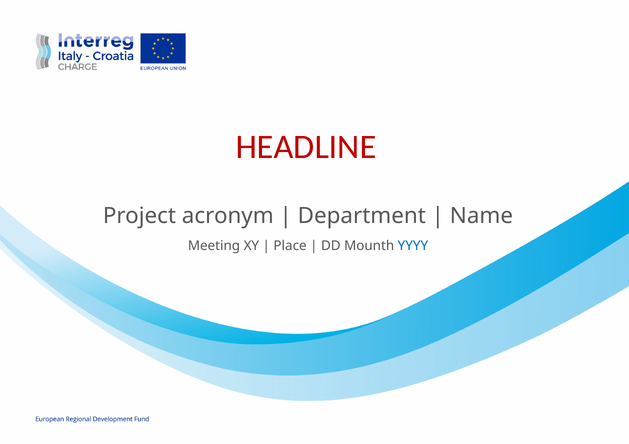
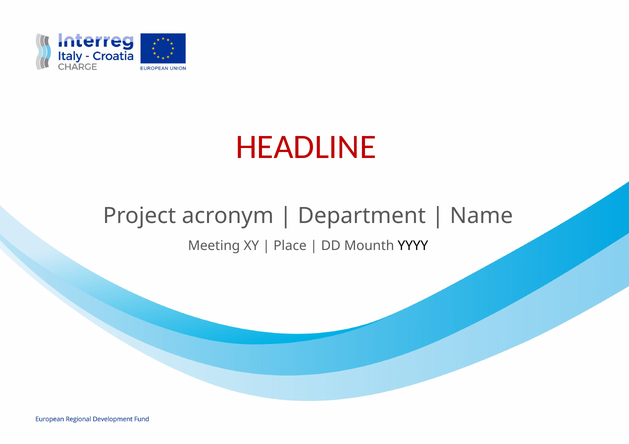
YYYY colour: blue -> black
